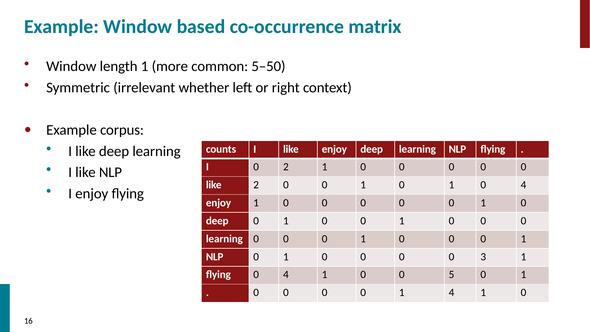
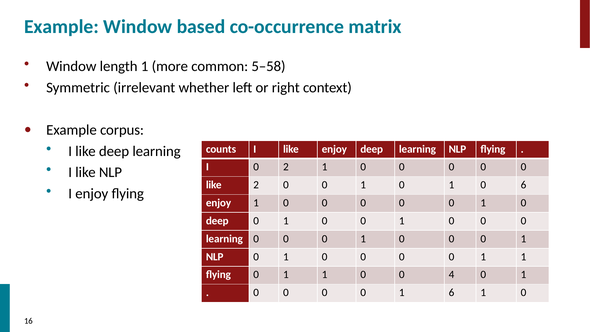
5–50: 5–50 -> 5–58
1 0 4: 4 -> 6
3 at (483, 257): 3 -> 1
flying 0 4: 4 -> 1
5: 5 -> 4
1 4: 4 -> 6
